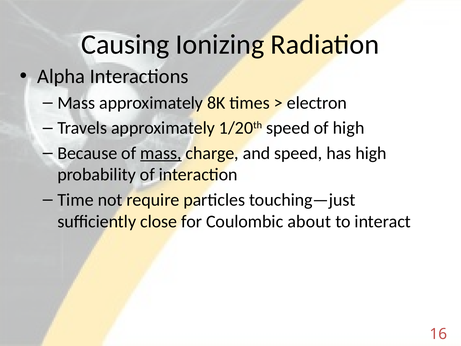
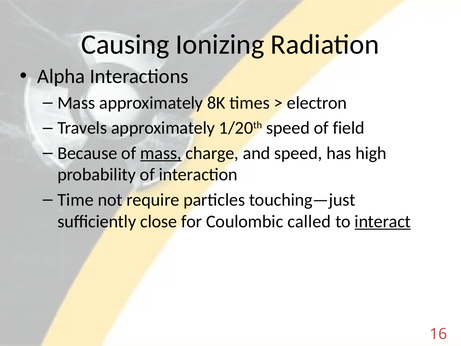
of high: high -> field
about: about -> called
interact underline: none -> present
